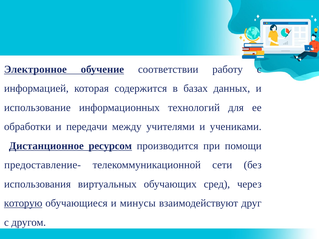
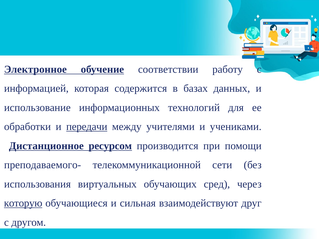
передачи underline: none -> present
предоставление-: предоставление- -> преподаваемого-
минусы: минусы -> сильная
